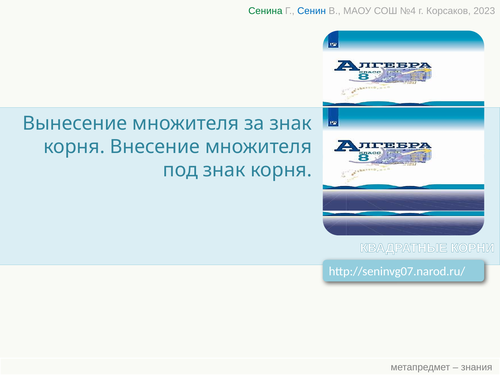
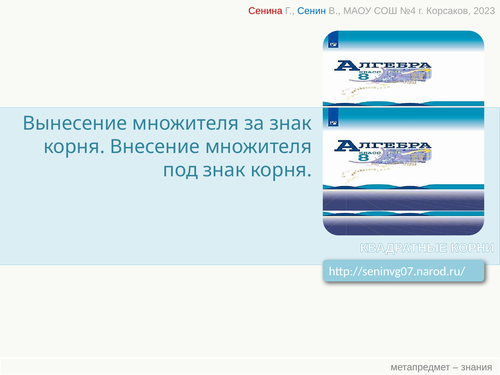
Сенина colour: green -> red
